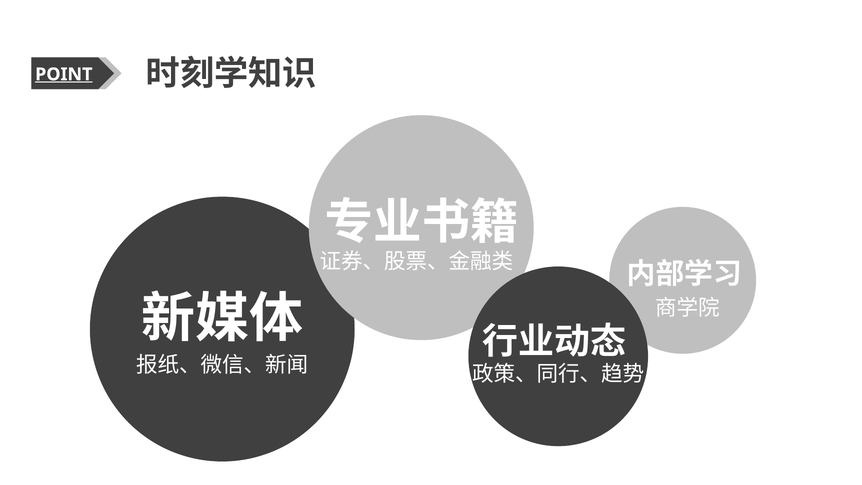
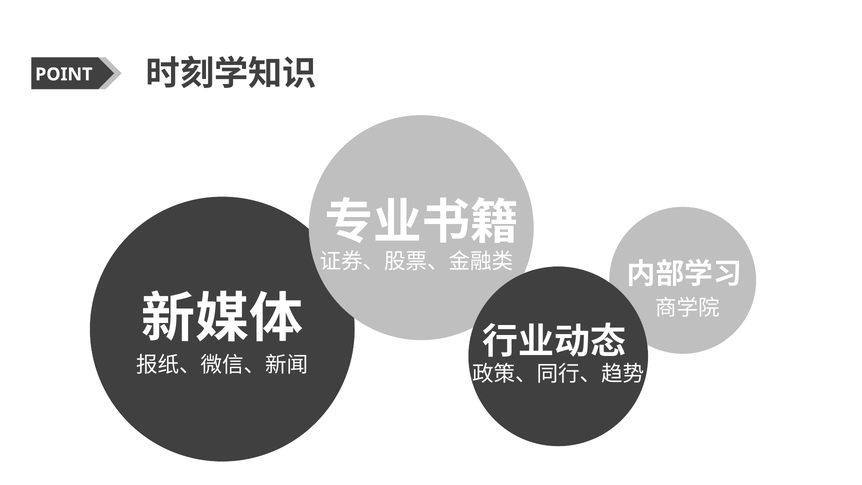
POINT underline: present -> none
